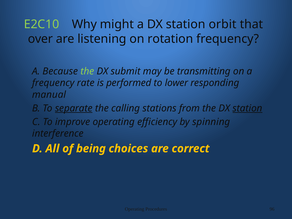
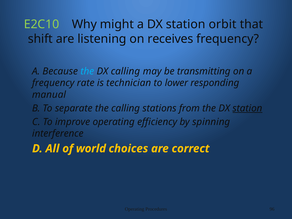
over: over -> shift
rotation: rotation -> receives
the at (87, 71) colour: light green -> light blue
DX submit: submit -> calling
performed: performed -> technician
separate underline: present -> none
being: being -> world
